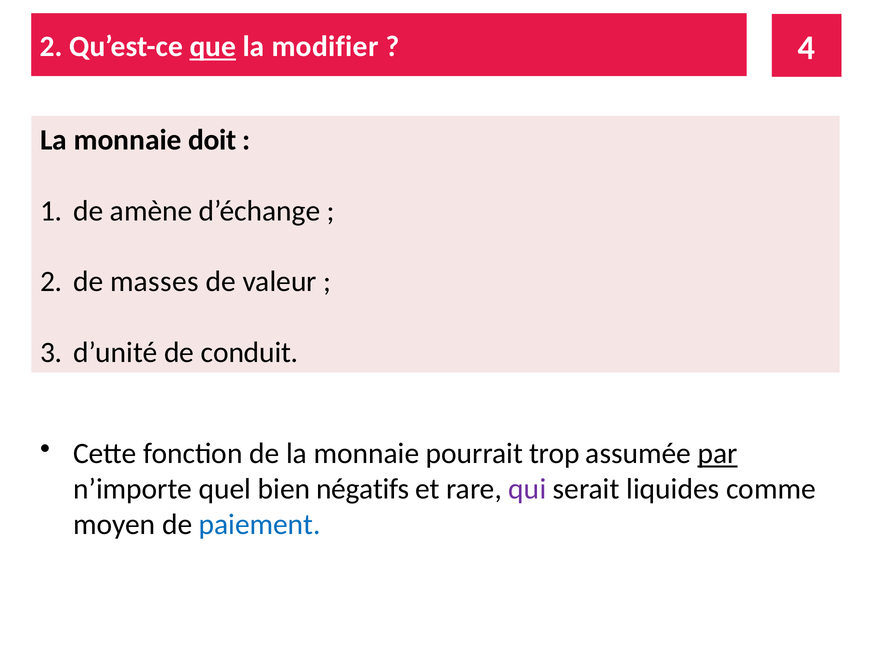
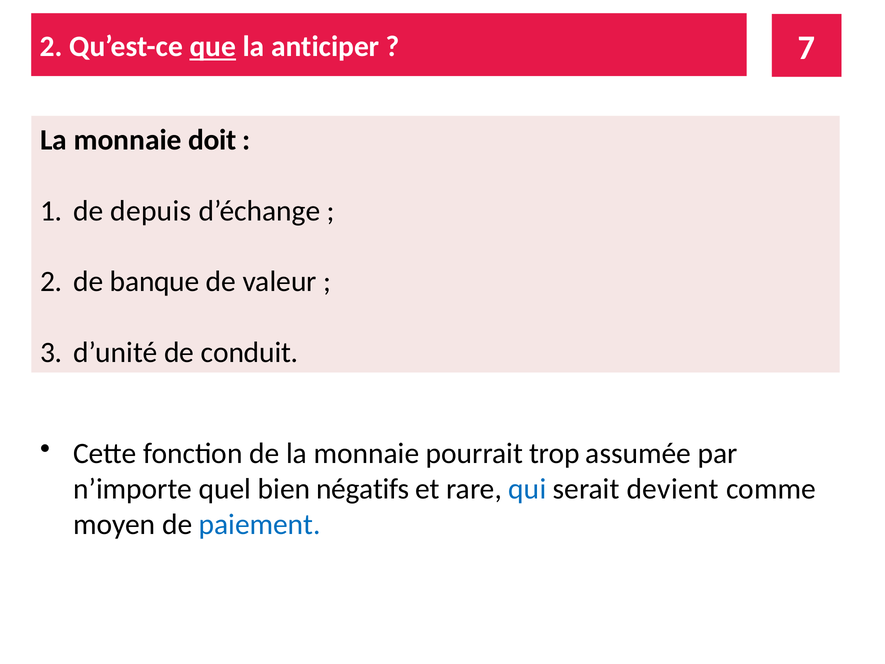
modifier: modifier -> anticiper
4: 4 -> 7
amène: amène -> depuis
masses: masses -> banque
par underline: present -> none
qui colour: purple -> blue
liquides: liquides -> devient
